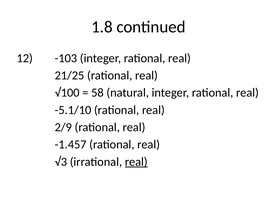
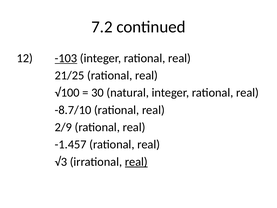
1.8: 1.8 -> 7.2
-103 underline: none -> present
58: 58 -> 30
-5.1/10: -5.1/10 -> -8.7/10
